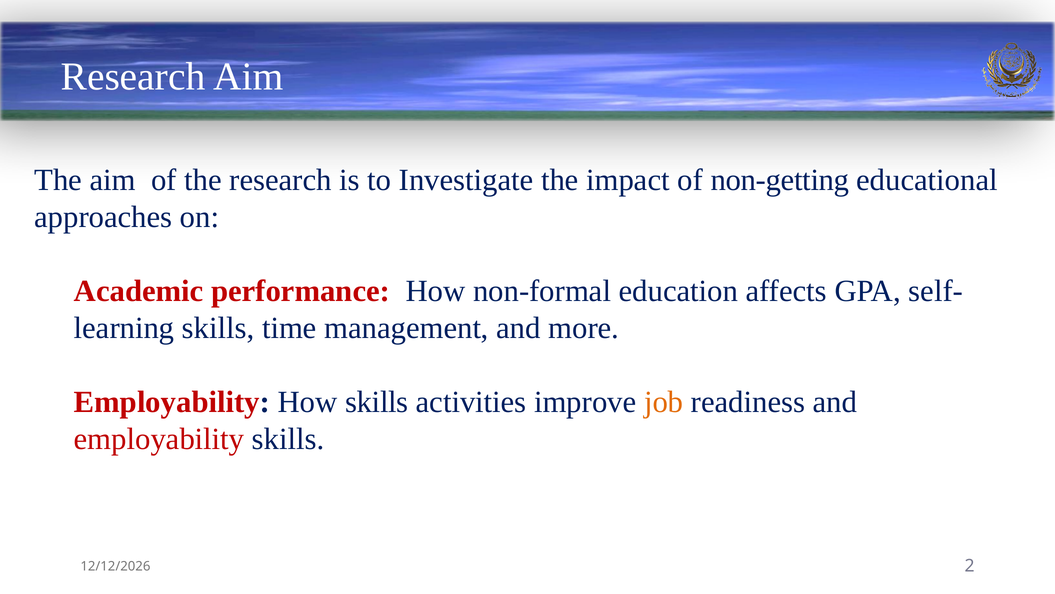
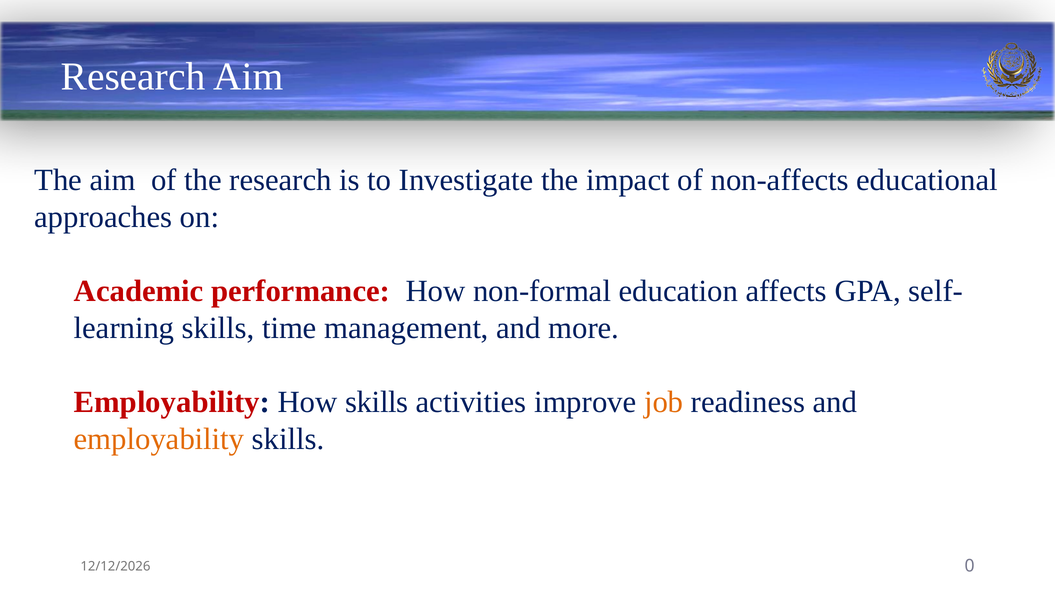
non-getting: non-getting -> non-affects
employability at (159, 439) colour: red -> orange
2: 2 -> 0
